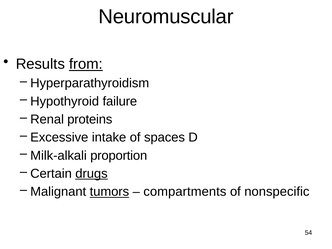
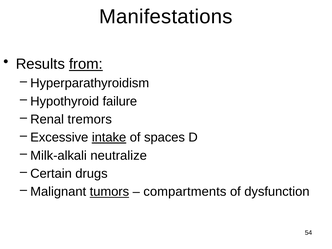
Neuromuscular: Neuromuscular -> Manifestations
proteins: proteins -> tremors
intake underline: none -> present
proportion: proportion -> neutralize
drugs underline: present -> none
nonspecific: nonspecific -> dysfunction
